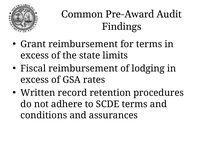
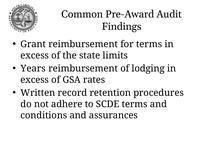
Fiscal: Fiscal -> Years
